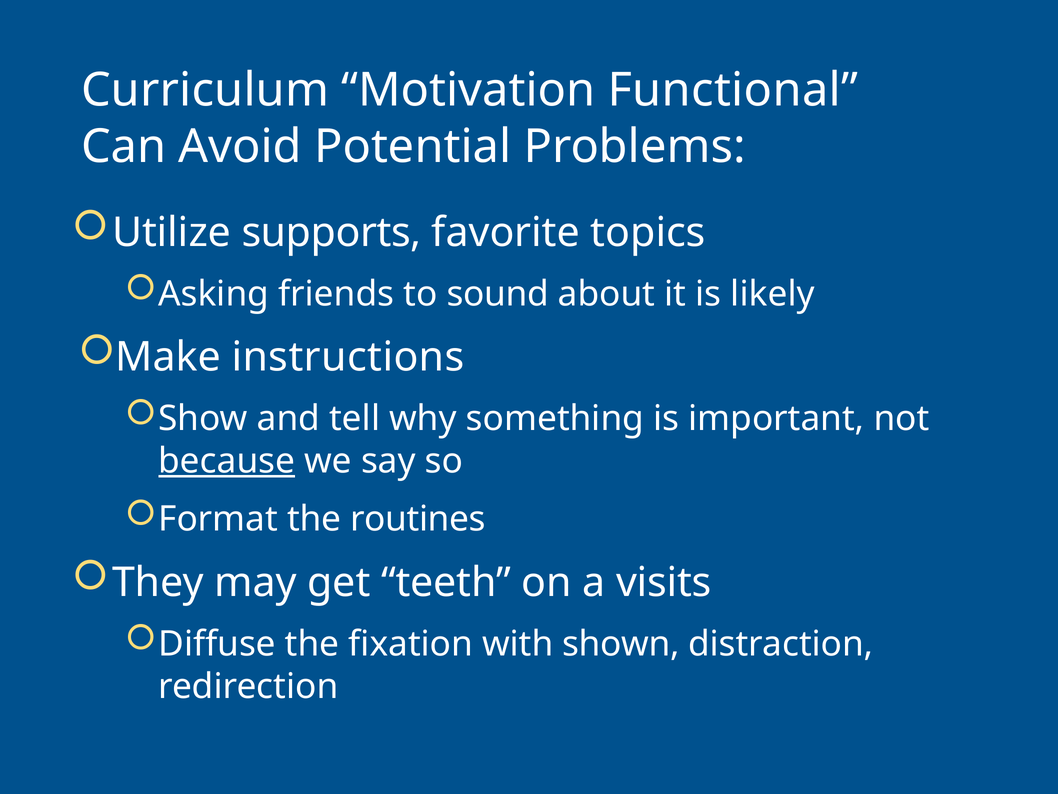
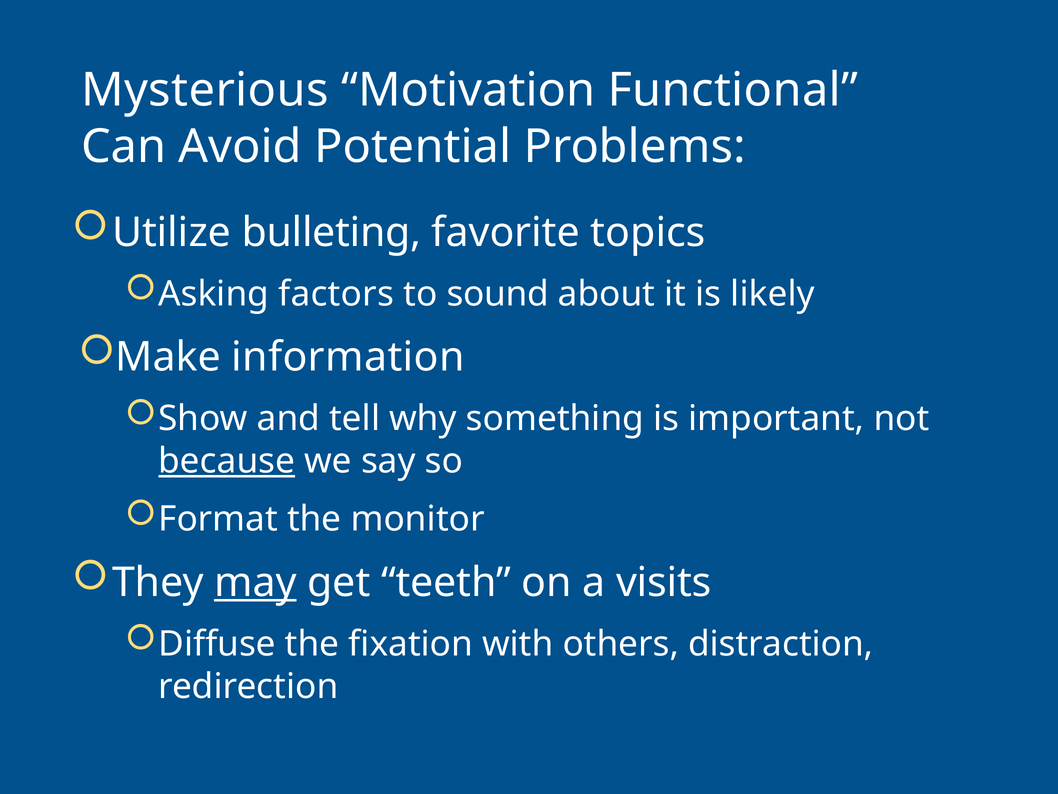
Curriculum: Curriculum -> Mysterious
supports: supports -> bulleting
friends: friends -> factors
instructions: instructions -> information
routines: routines -> monitor
may underline: none -> present
shown: shown -> others
